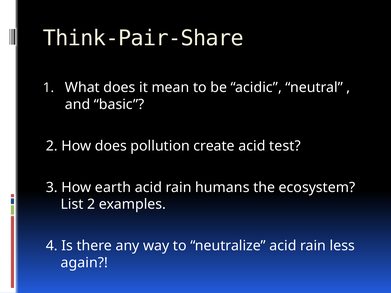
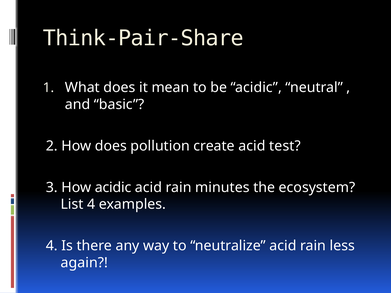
How earth: earth -> acidic
humans: humans -> minutes
List 2: 2 -> 4
